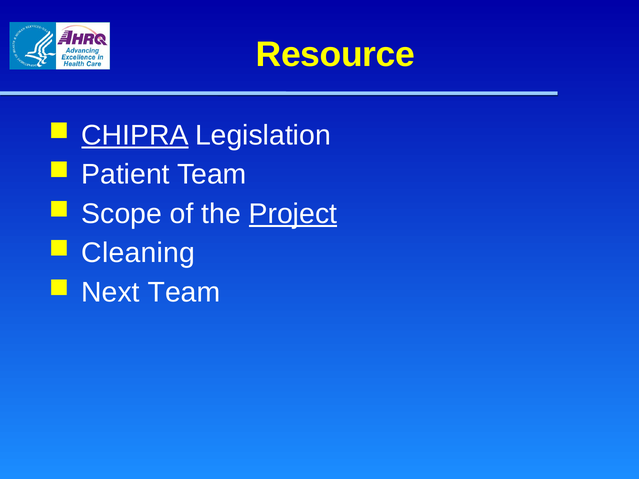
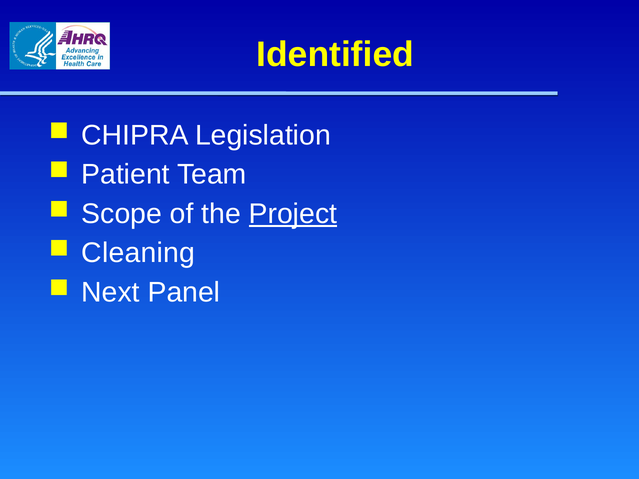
Resource: Resource -> Identified
CHIPRA underline: present -> none
Next Team: Team -> Panel
